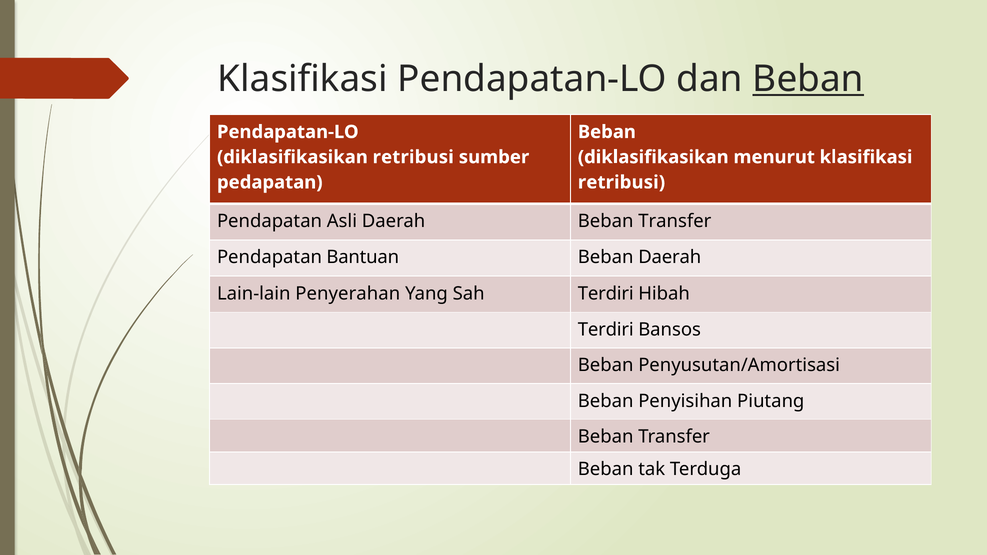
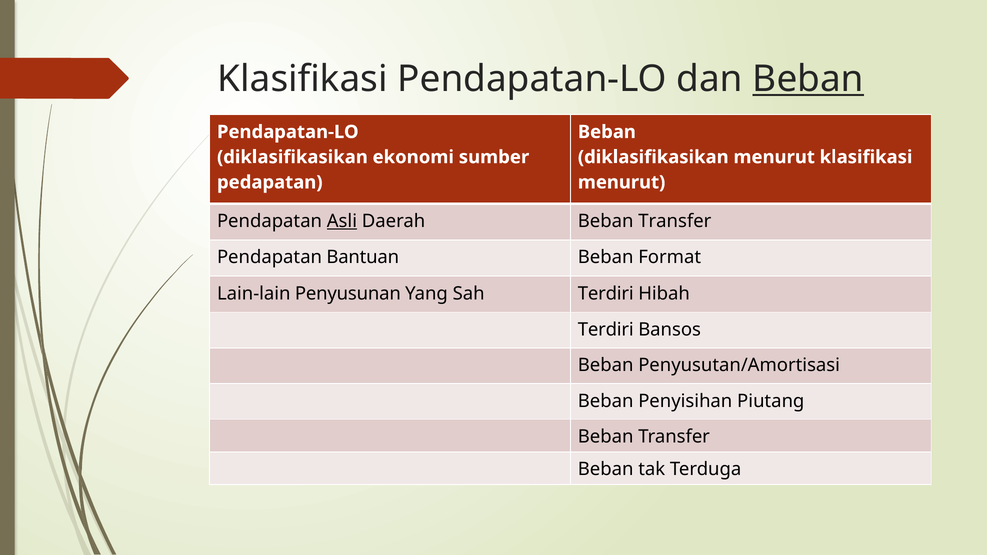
diklasifikasikan retribusi: retribusi -> ekonomi
retribusi at (621, 182): retribusi -> menurut
Asli underline: none -> present
Beban Daerah: Daerah -> Format
Penyerahan: Penyerahan -> Penyusunan
